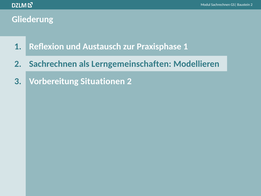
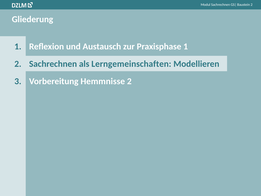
Situationen: Situationen -> Hemmnisse
